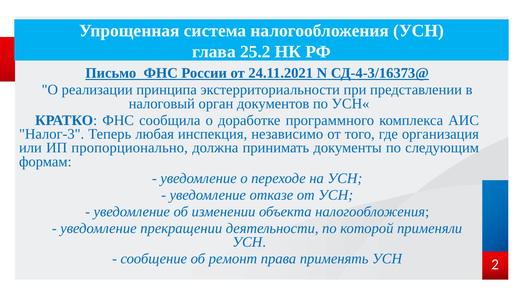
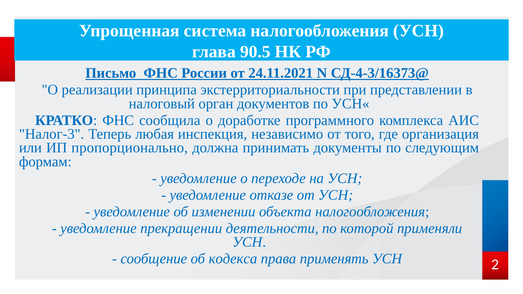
25.2: 25.2 -> 90.5
ремонт: ремонт -> кодекса
